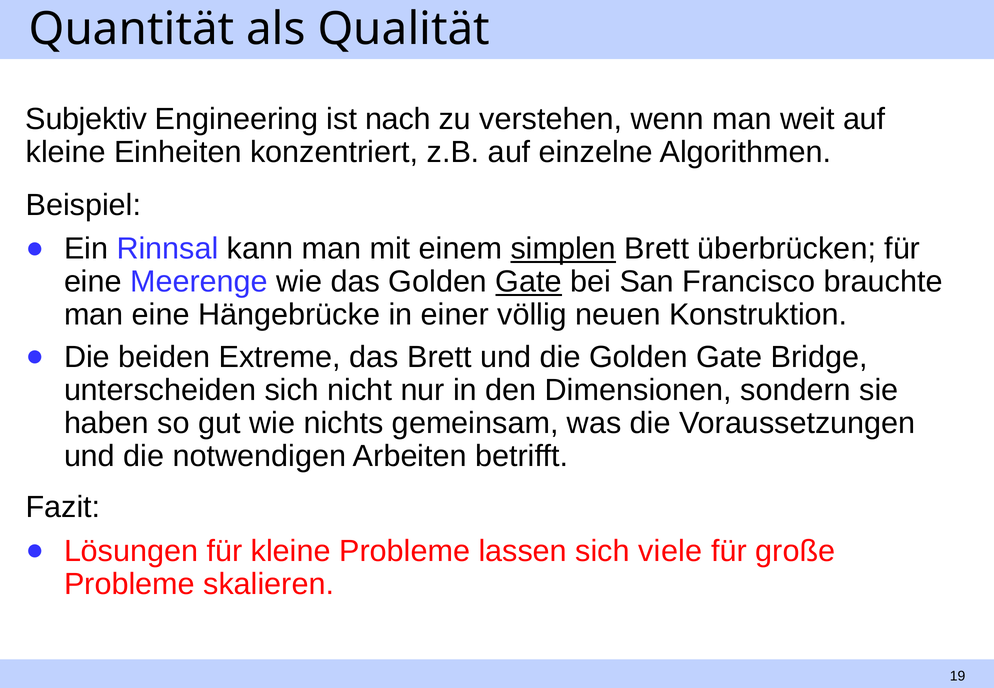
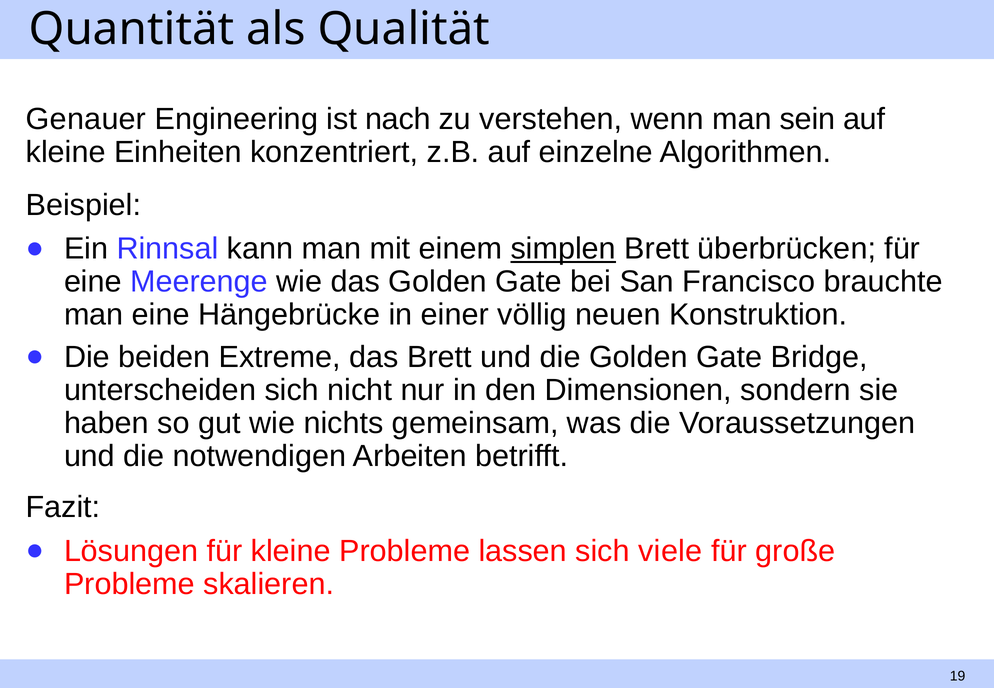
Subjektiv: Subjektiv -> Genauer
weit: weit -> sein
Gate at (529, 282) underline: present -> none
